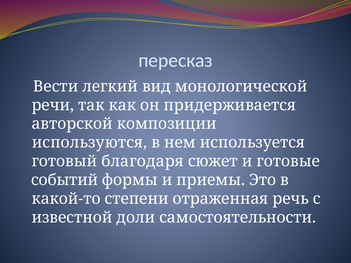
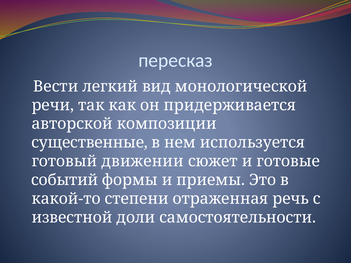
используются: используются -> существенные
благодаря: благодаря -> движении
